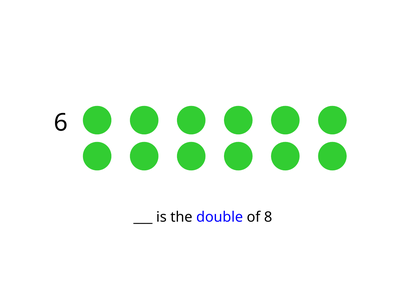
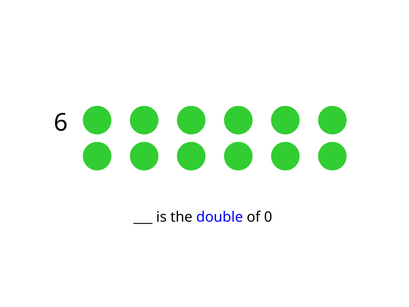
8: 8 -> 0
